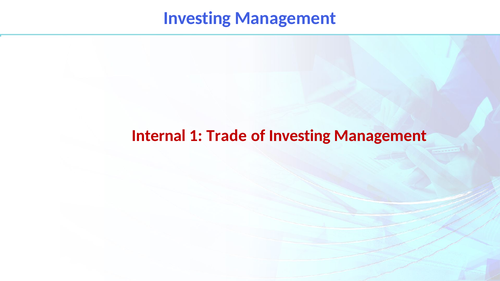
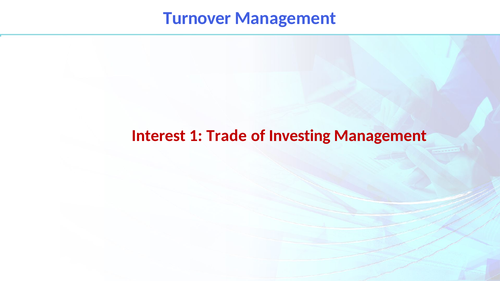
Investing at (197, 18): Investing -> Turnover
Internal: Internal -> Interest
